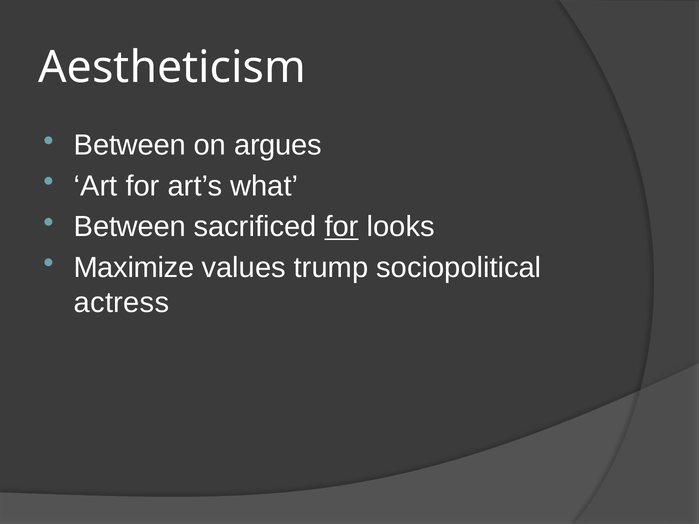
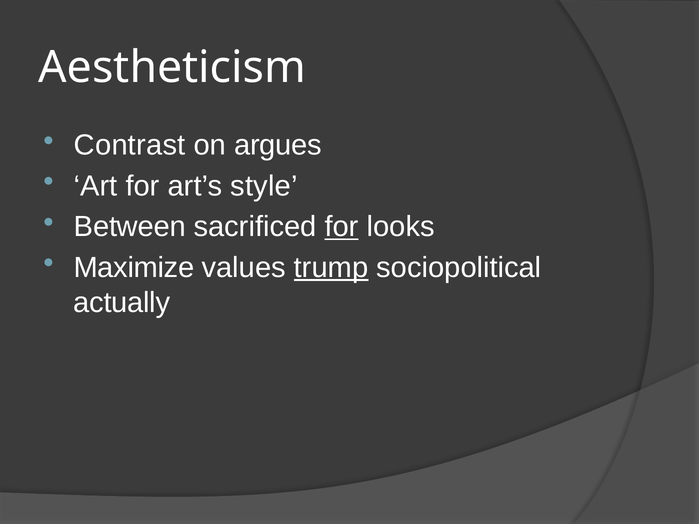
Between at (130, 145): Between -> Contrast
what: what -> style
trump underline: none -> present
actress: actress -> actually
